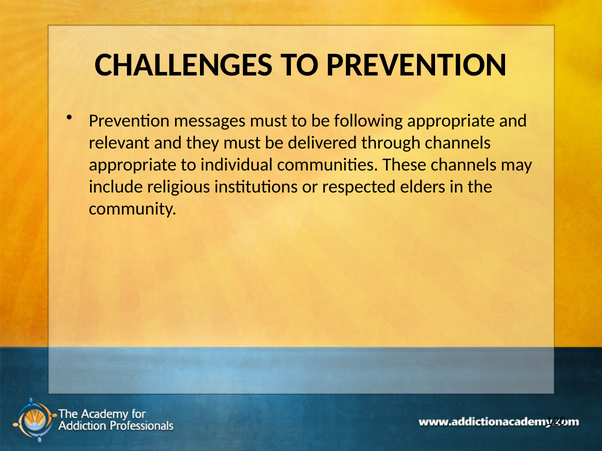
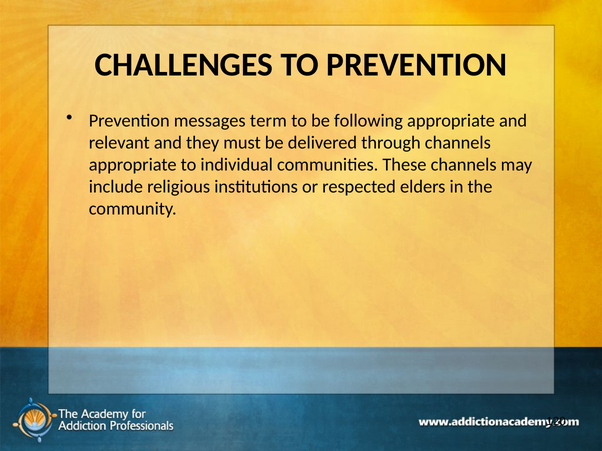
messages must: must -> term
